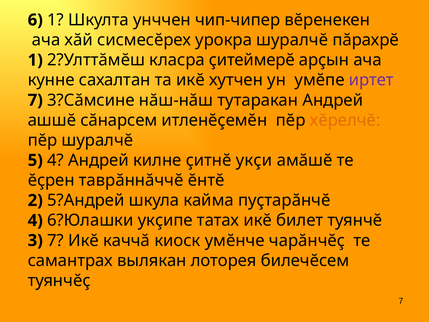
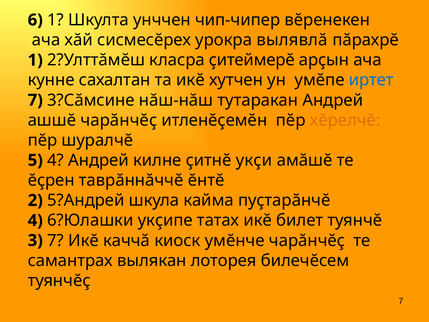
урокра шуралчĕ: шуралчĕ -> вылявлă
иртет colour: purple -> blue
ашшĕ сăнарсем: сăнарсем -> чарăнчĕç
